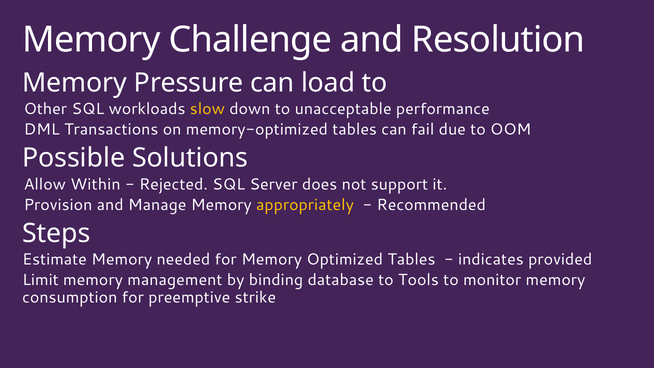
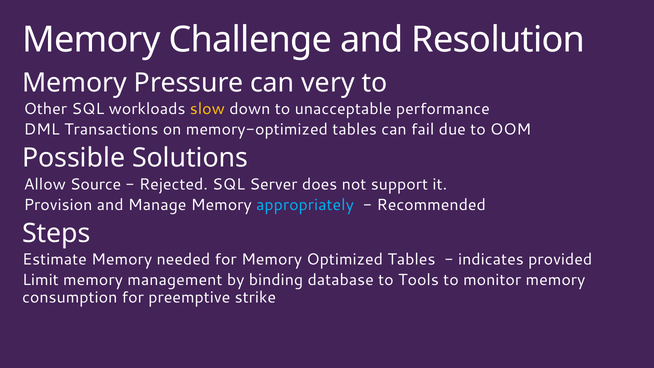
load: load -> very
Within: Within -> Source
appropriately colour: yellow -> light blue
